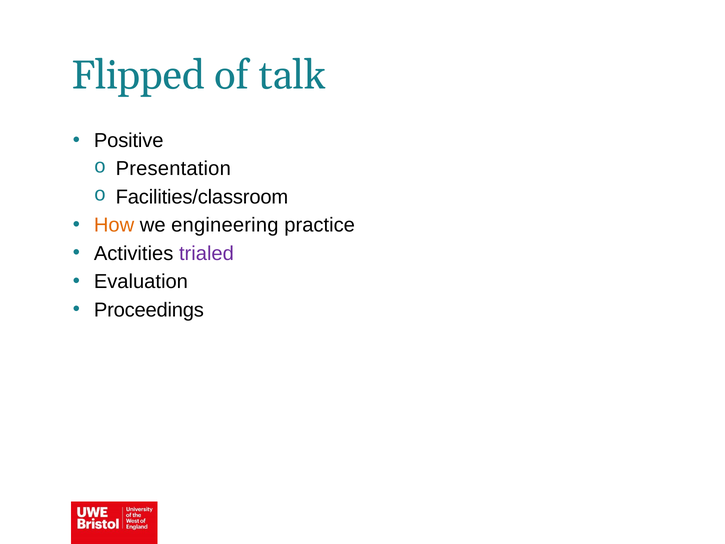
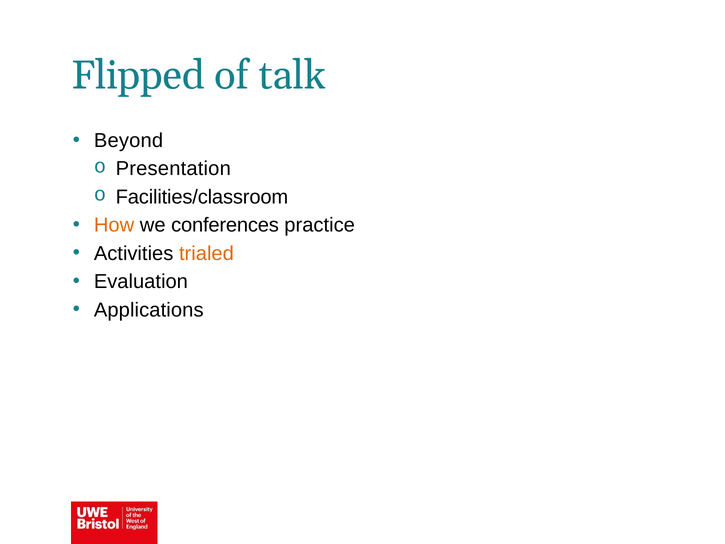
Positive: Positive -> Beyond
engineering: engineering -> conferences
trialed colour: purple -> orange
Proceedings: Proceedings -> Applications
